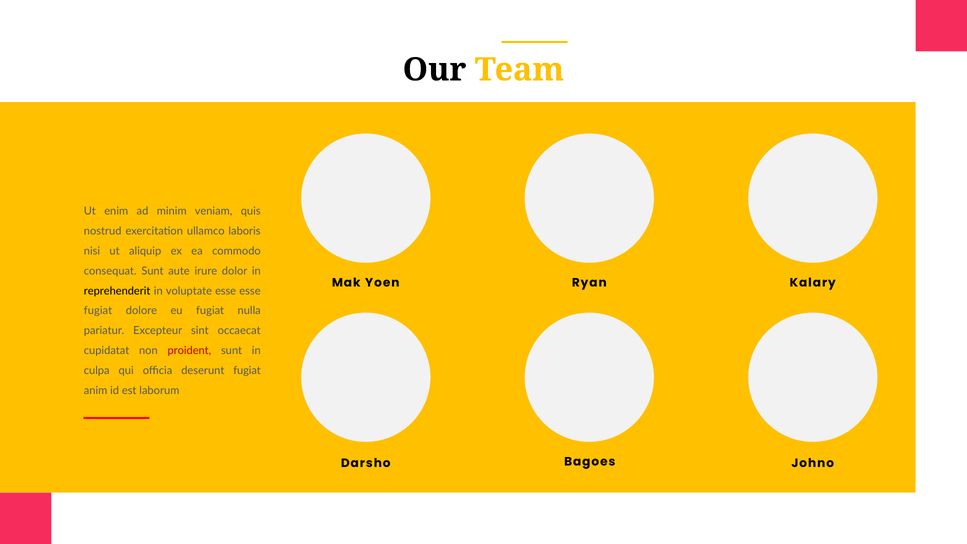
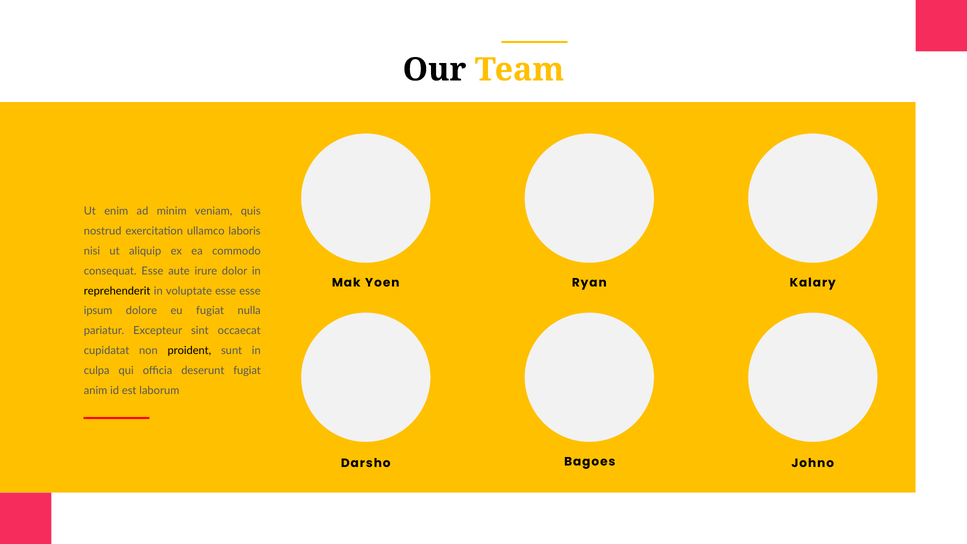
consequat Sunt: Sunt -> Esse
fugiat at (98, 311): fugiat -> ipsum
proident colour: red -> black
